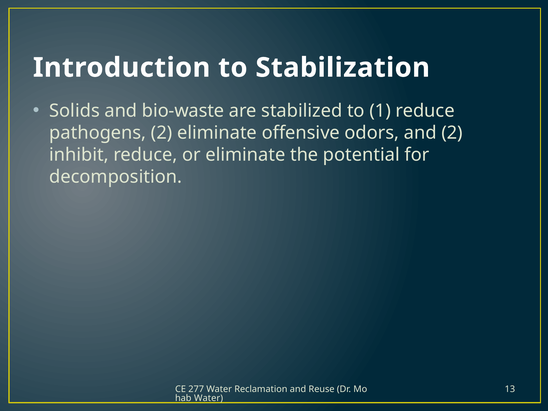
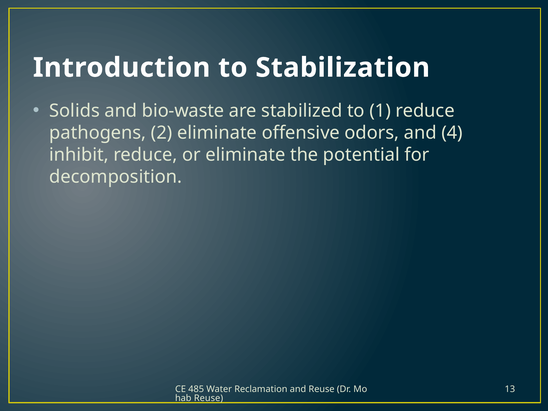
and 2: 2 -> 4
277: 277 -> 485
Water at (209, 398): Water -> Reuse
